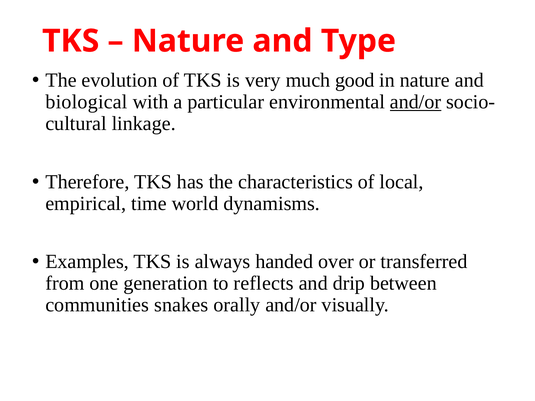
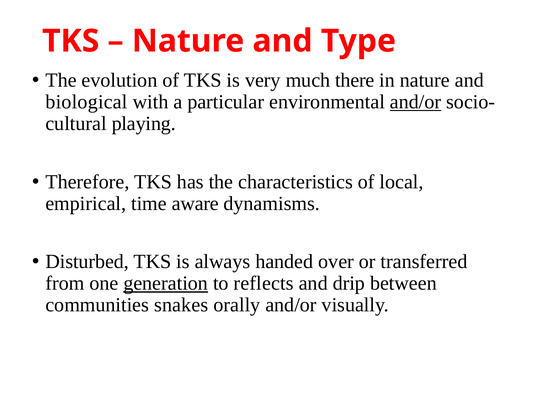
good: good -> there
linkage: linkage -> playing
world: world -> aware
Examples: Examples -> Disturbed
generation underline: none -> present
